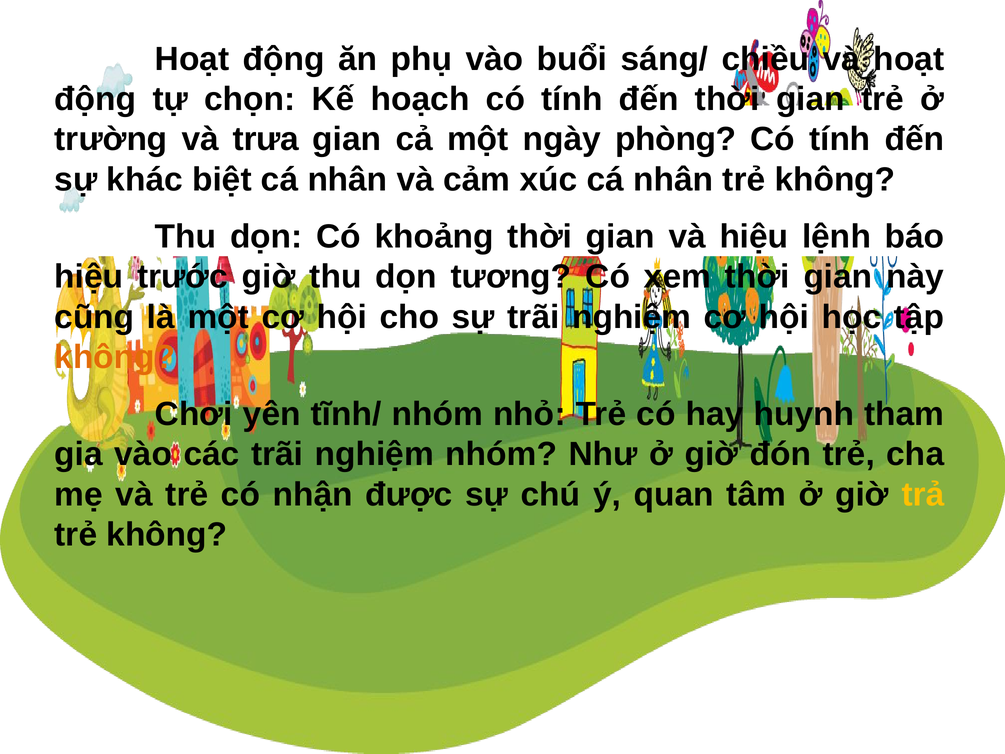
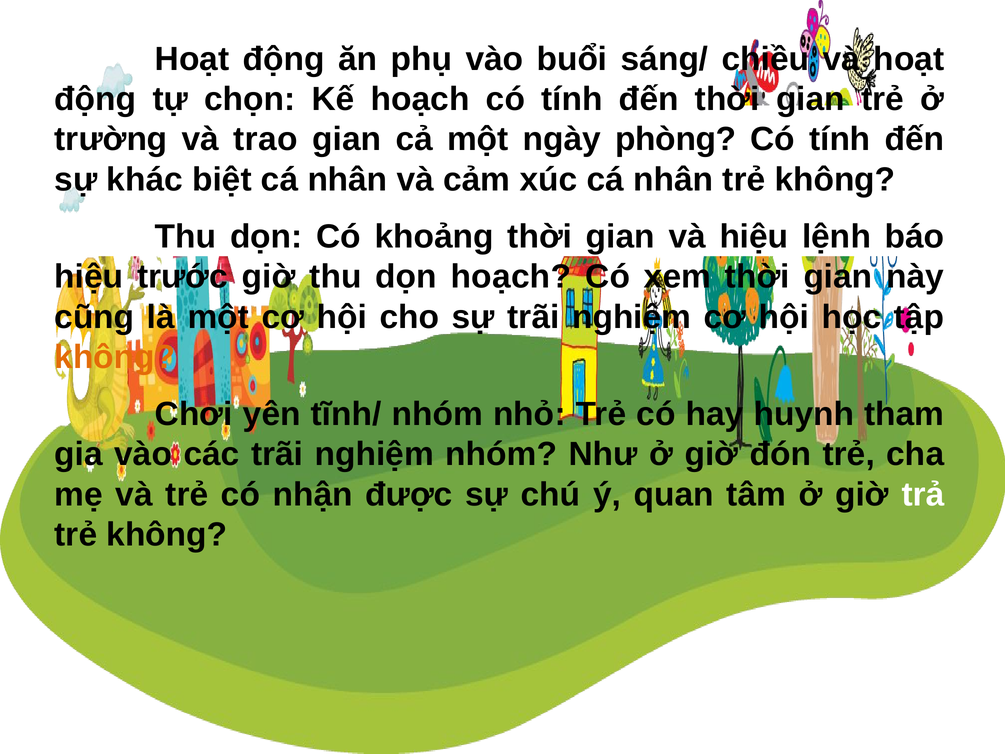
trưa: trưa -> trao
dọn tương: tương -> hoạch
trả colour: yellow -> white
